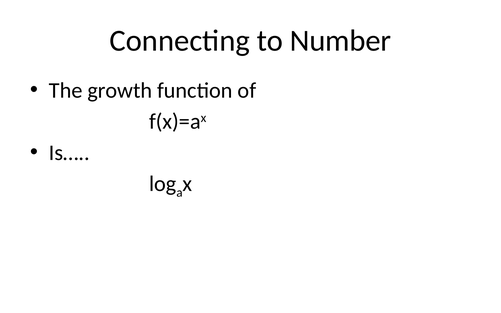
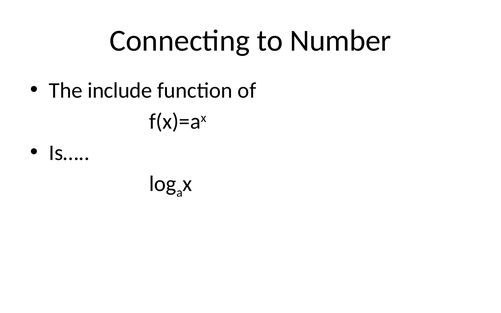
growth: growth -> include
